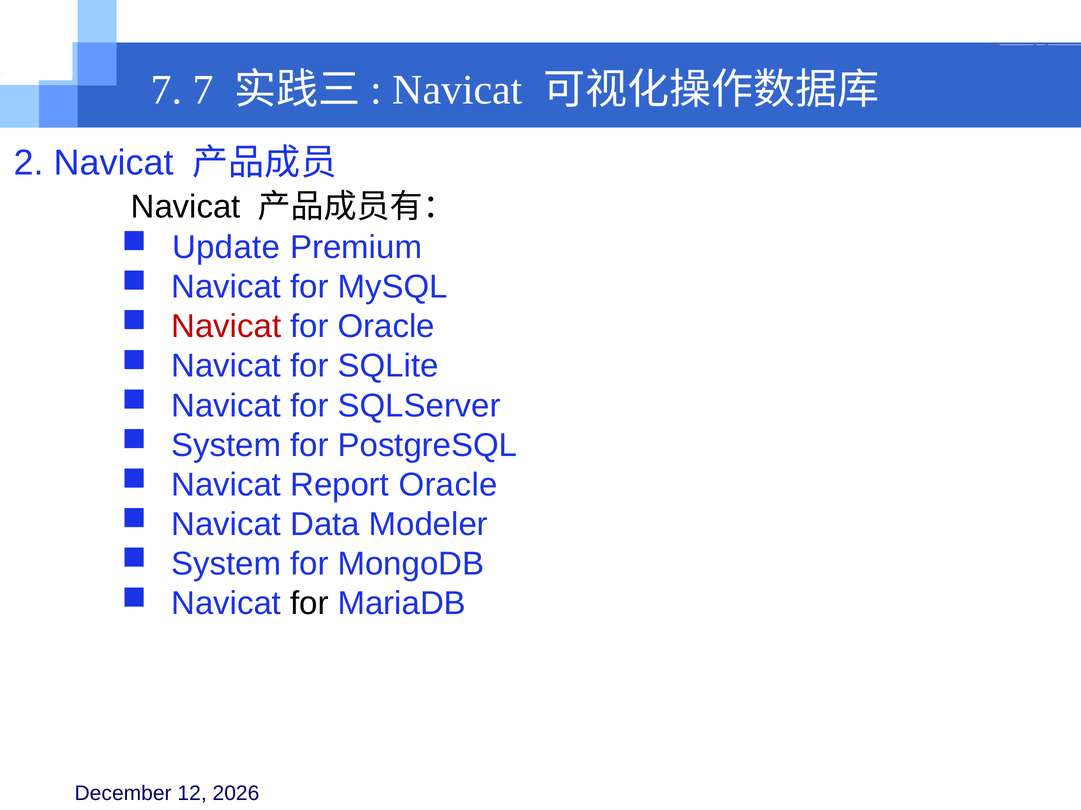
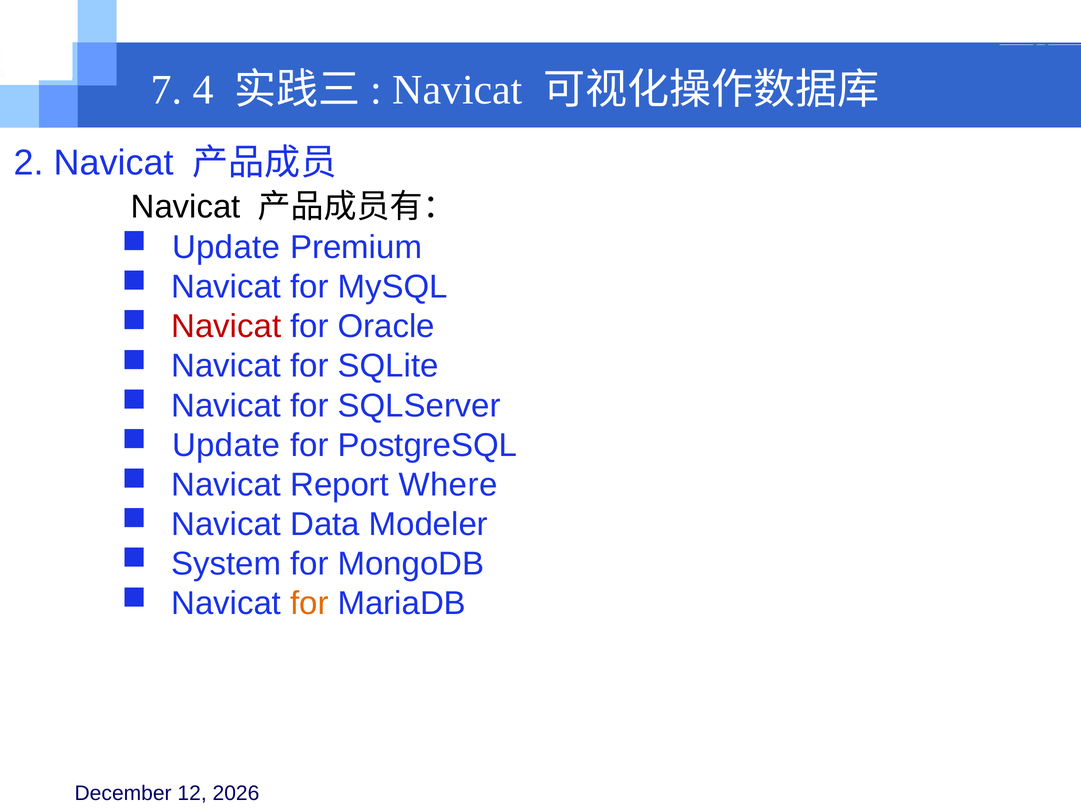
7 7: 7 -> 4
System at (226, 446): System -> Update
Report Oracle: Oracle -> Where
for at (309, 604) colour: black -> orange
